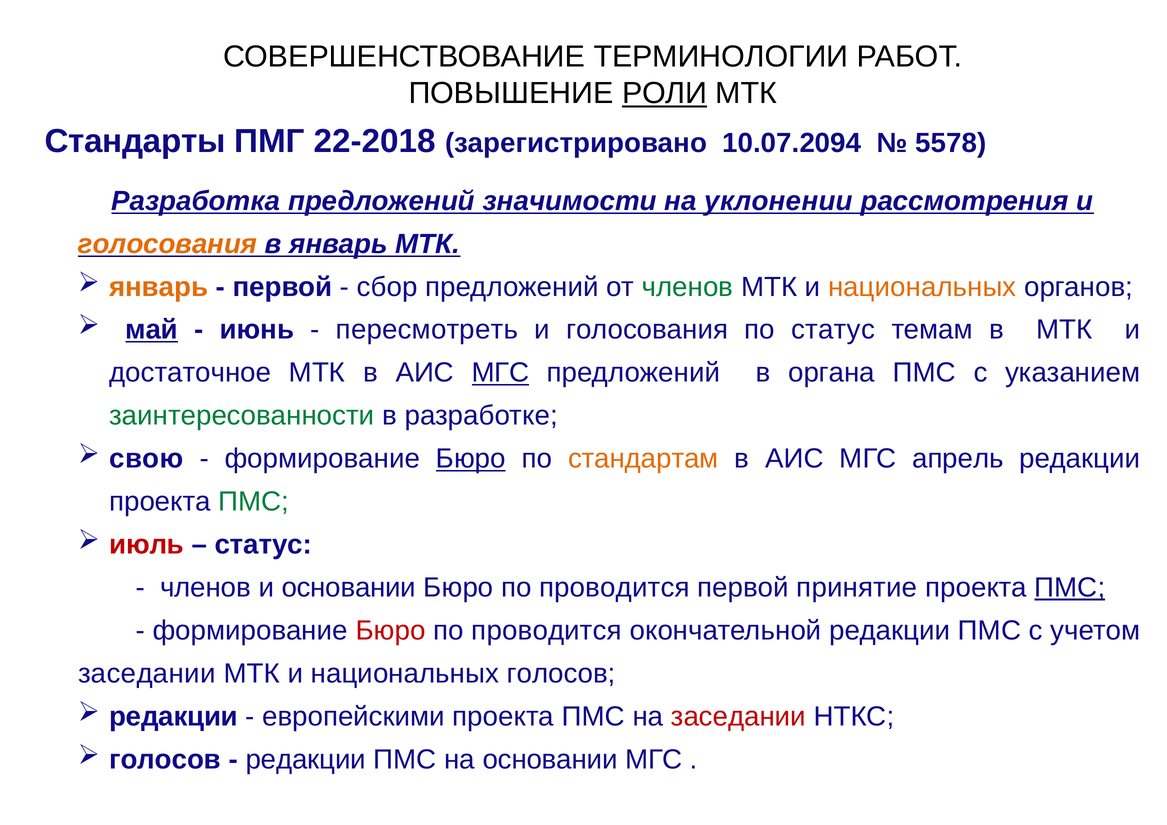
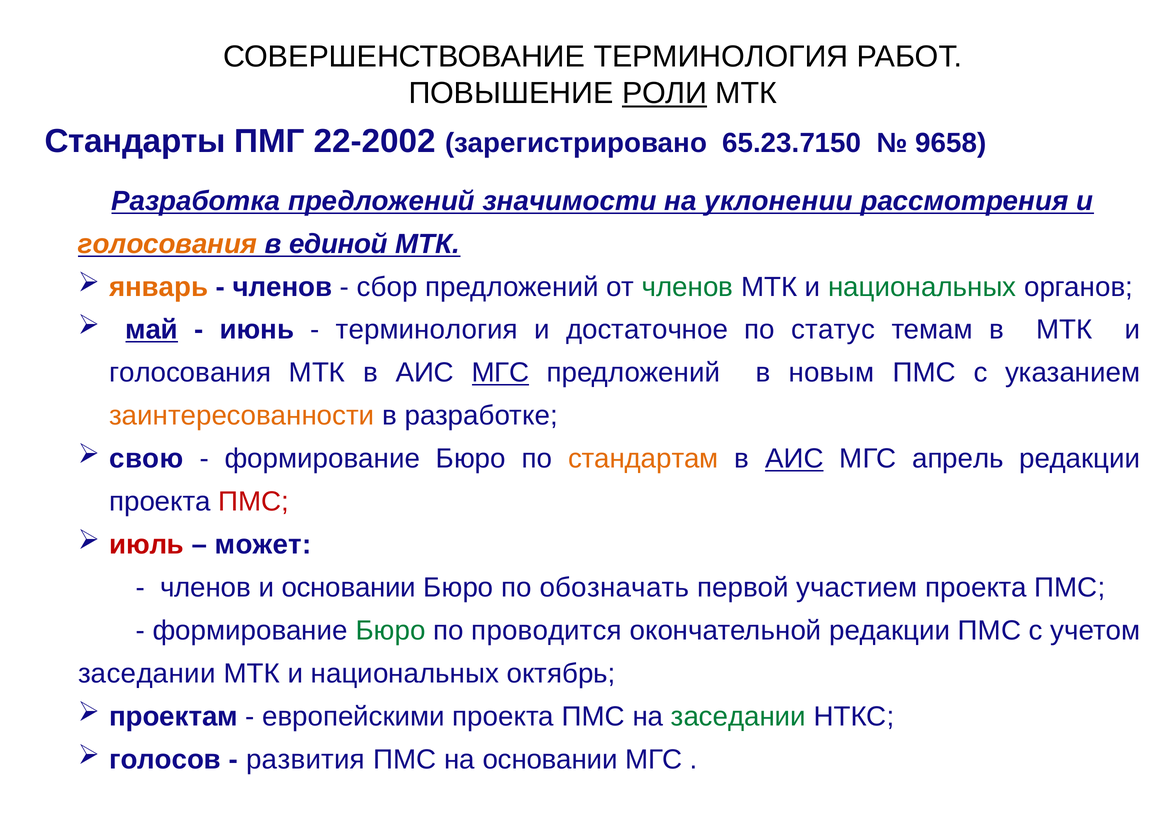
СОВЕРШЕНСТВОВАНИЕ ТЕРМИНОЛОГИИ: ТЕРМИНОЛОГИИ -> ТЕРМИНОЛОГИЯ
22-2018: 22-2018 -> 22-2002
10.07.2094: 10.07.2094 -> 65.23.7150
5578: 5578 -> 9658
в январь: январь -> единой
первой at (283, 287): первой -> членов
национальных at (922, 287) colour: orange -> green
пересмотреть at (427, 330): пересмотреть -> терминология
голосования at (647, 330): голосования -> достаточное
достаточное at (190, 373): достаточное -> голосования
органа: органа -> новым
заинтересованности colour: green -> orange
Бюро at (471, 459) underline: present -> none
АИС at (794, 459) underline: none -> present
ПМС at (254, 502) colour: green -> red
статус at (263, 545): статус -> может
проводится at (614, 588): проводится -> обозначать
принятие: принятие -> участием
ПМС at (1070, 588) underline: present -> none
Бюро at (390, 631) colour: red -> green
национальных голосов: голосов -> октябрь
редакции at (174, 717): редакции -> проектам
заседании at (738, 717) colour: red -> green
редакции at (306, 760): редакции -> развития
